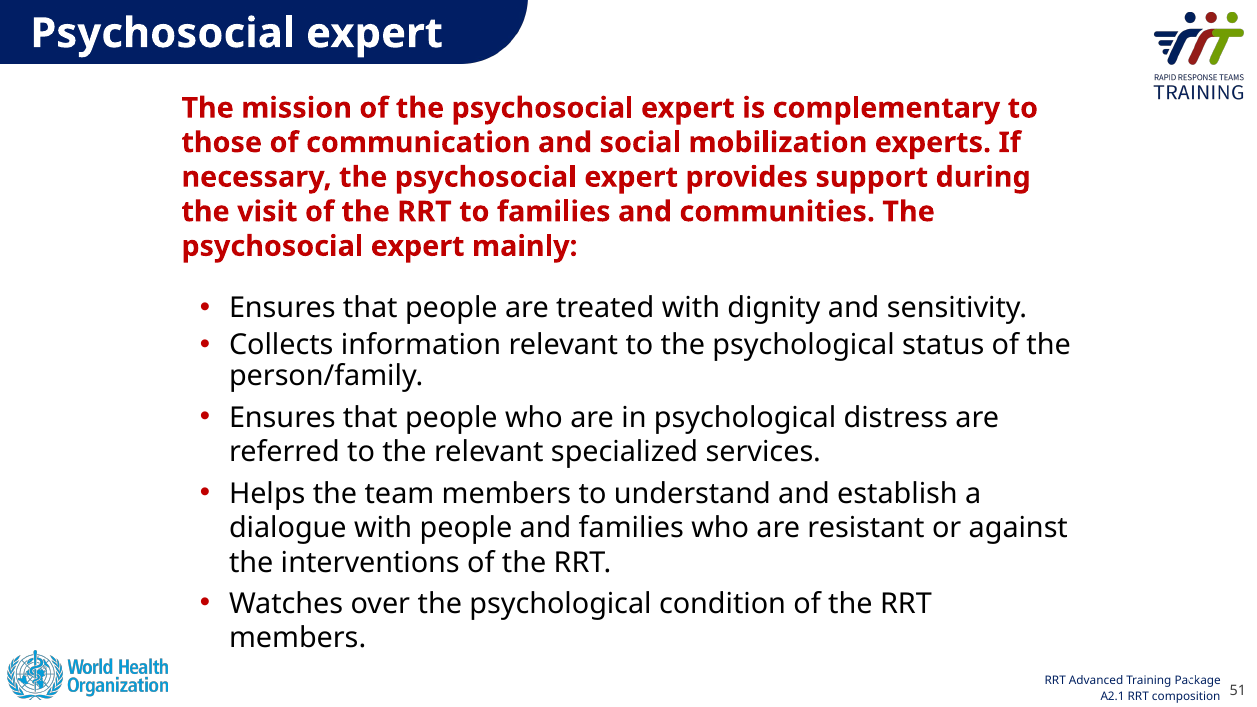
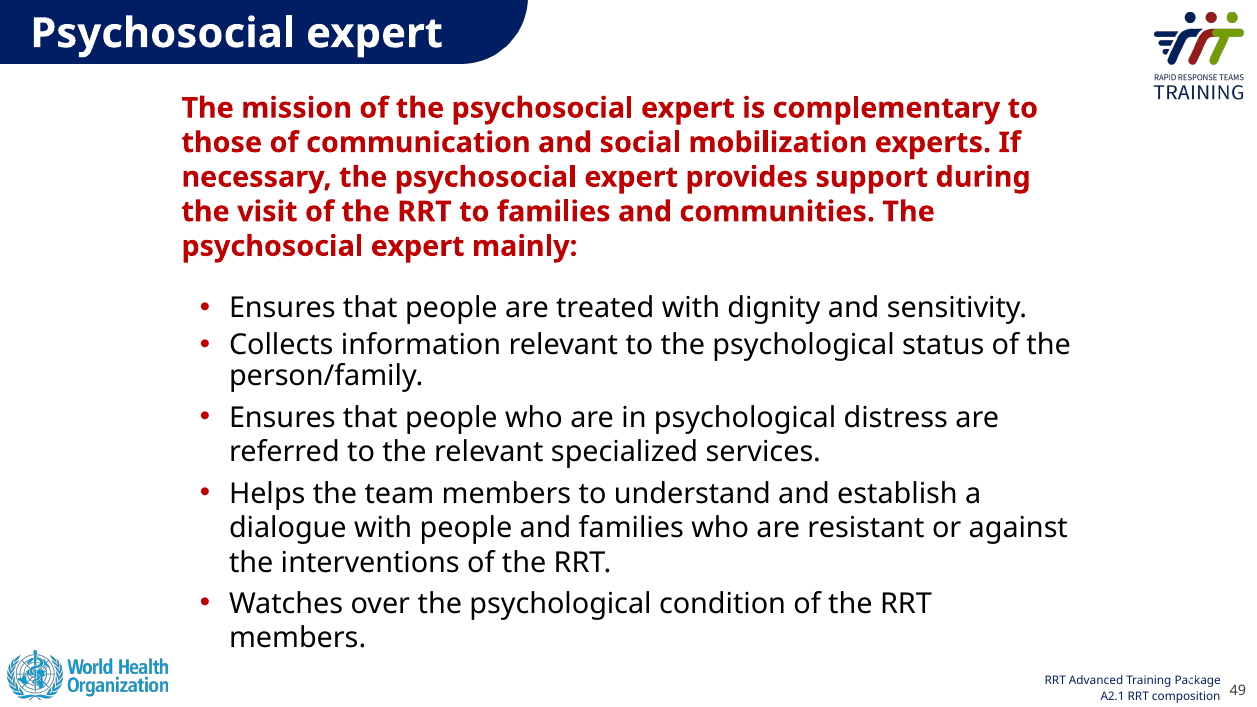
51: 51 -> 49
